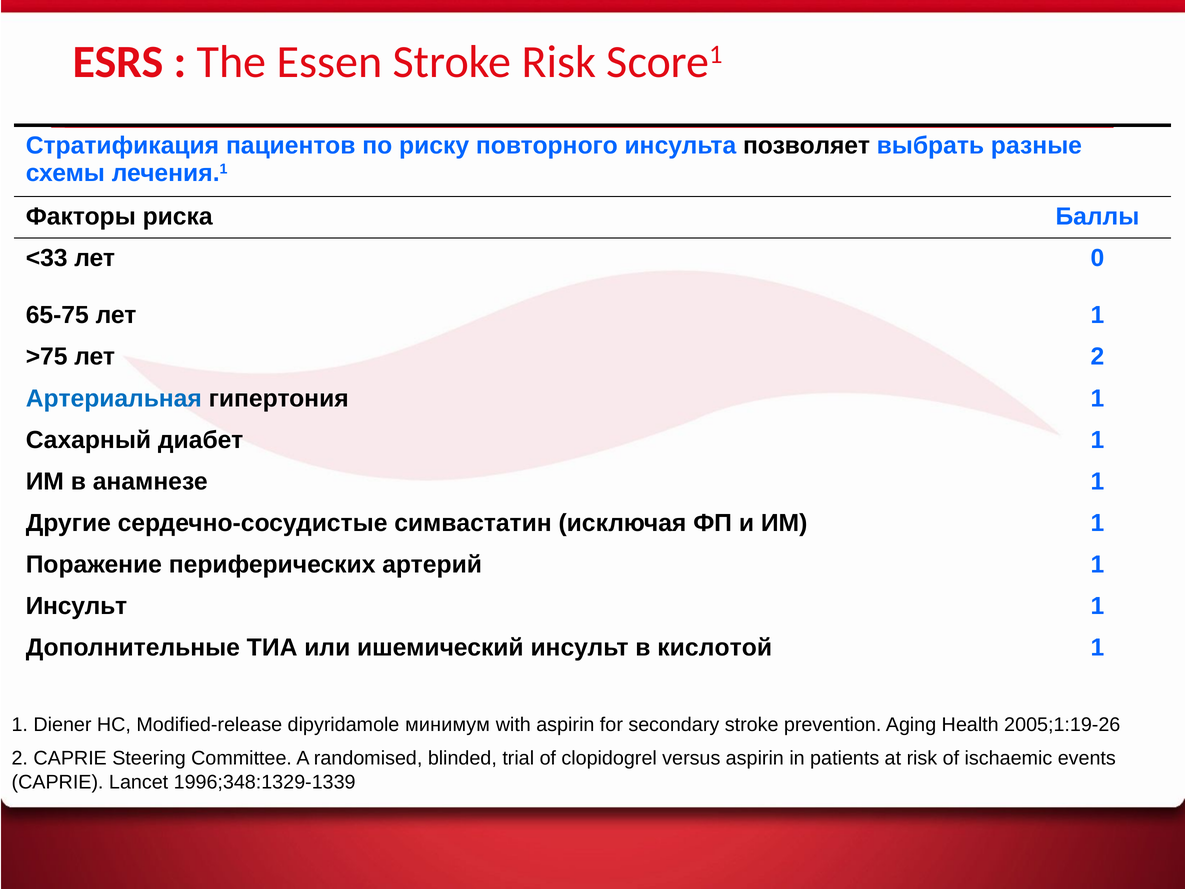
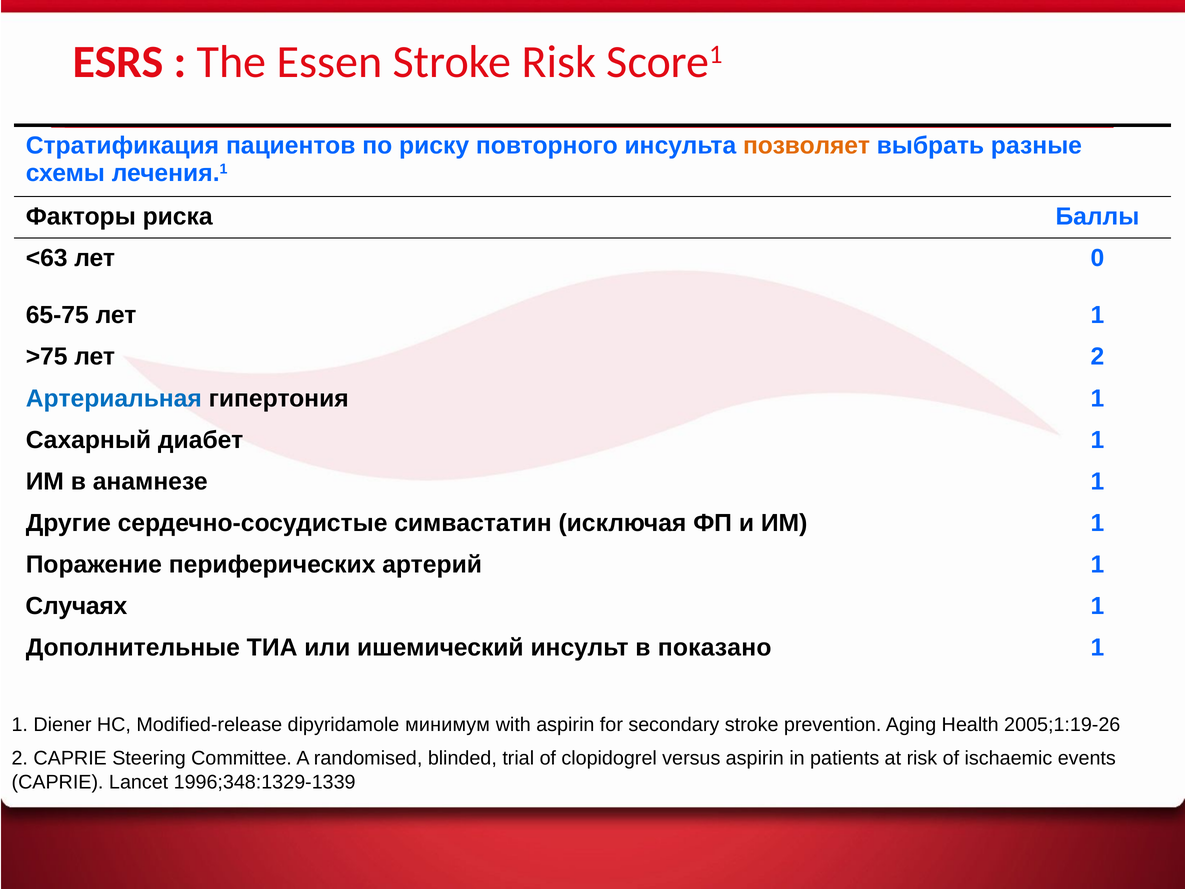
позволяет colour: black -> orange
<33: <33 -> <63
Инсульт at (76, 606): Инсульт -> Случаях
кислотой: кислотой -> показано
